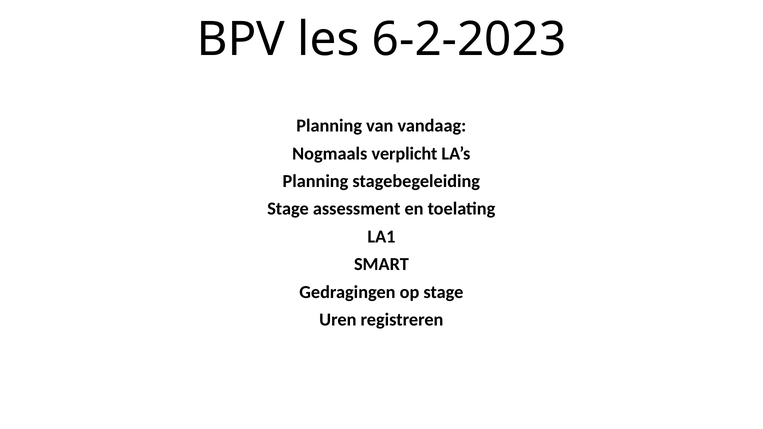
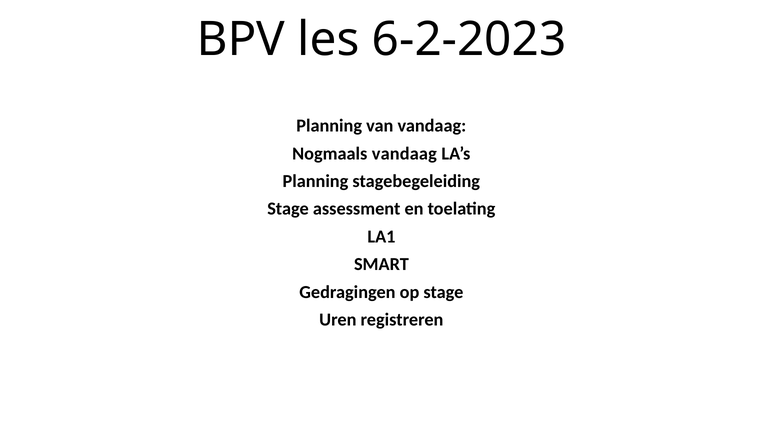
Nogmaals verplicht: verplicht -> vandaag
